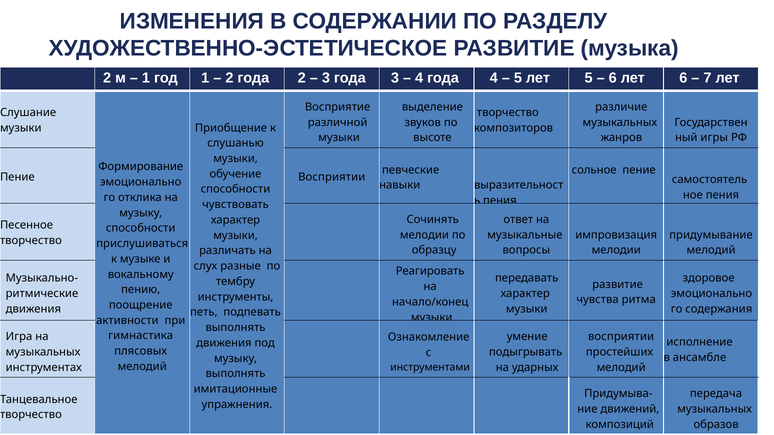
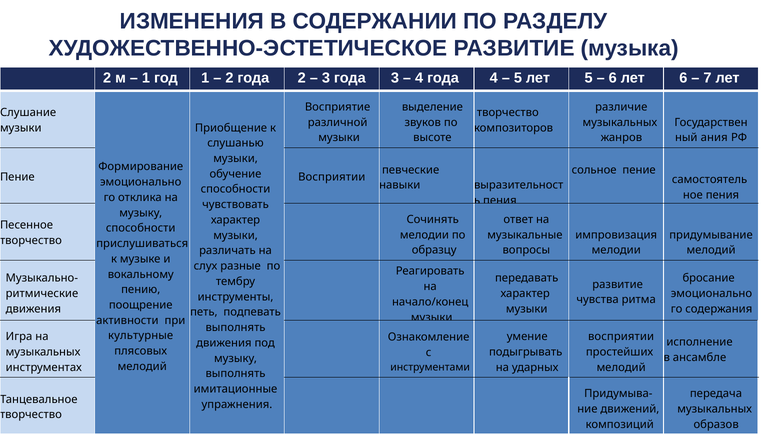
игры: игры -> ания
здоровое: здоровое -> бросание
гимнастика: гимнастика -> культурные
